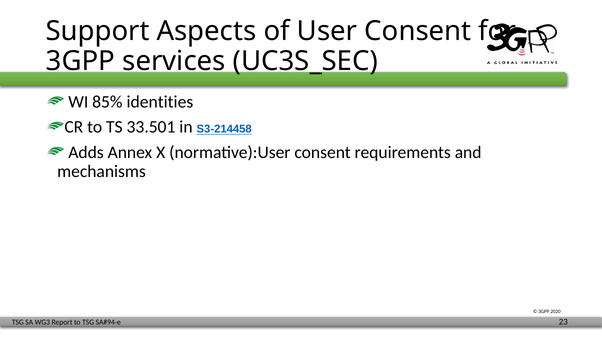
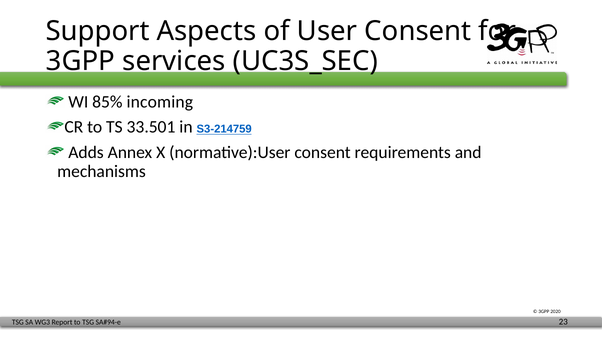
identities: identities -> incoming
S3-214458: S3-214458 -> S3-214759
